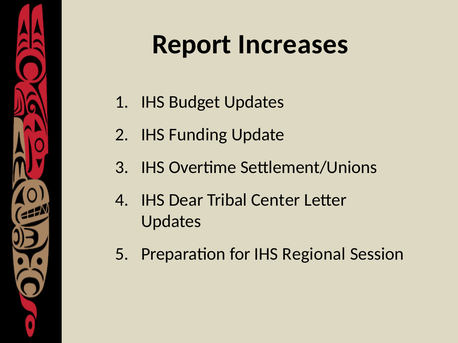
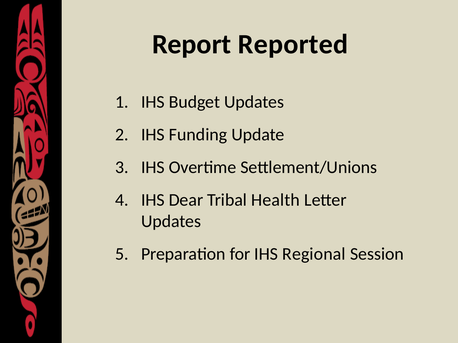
Increases: Increases -> Reported
Center: Center -> Health
